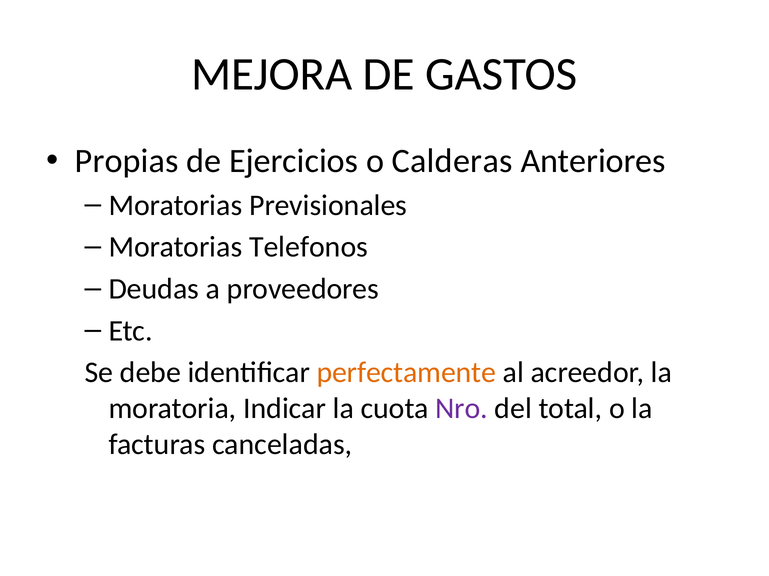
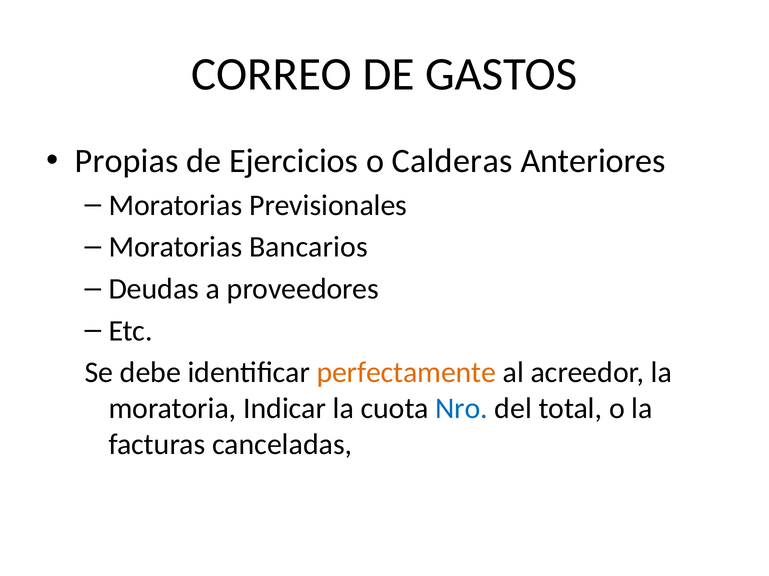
MEJORA: MEJORA -> CORREO
Telefonos: Telefonos -> Bancarios
Nro colour: purple -> blue
